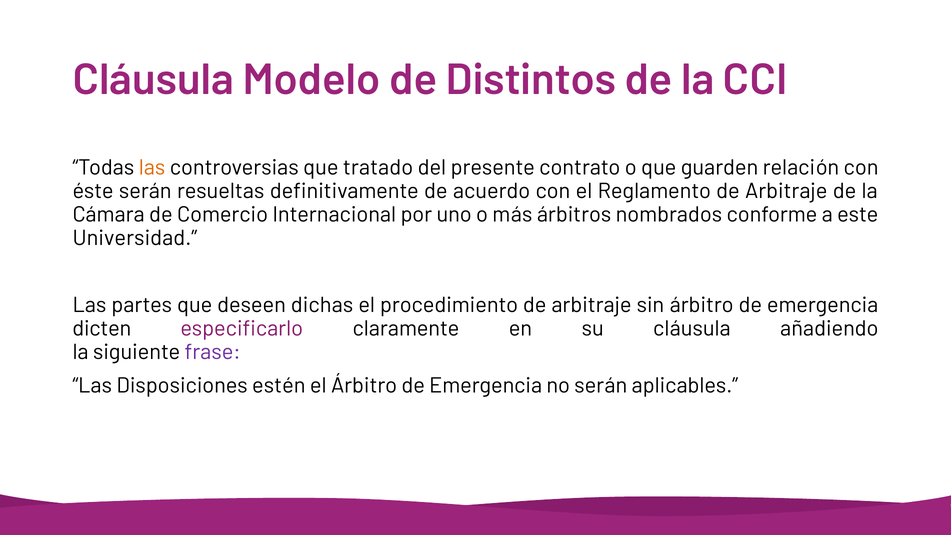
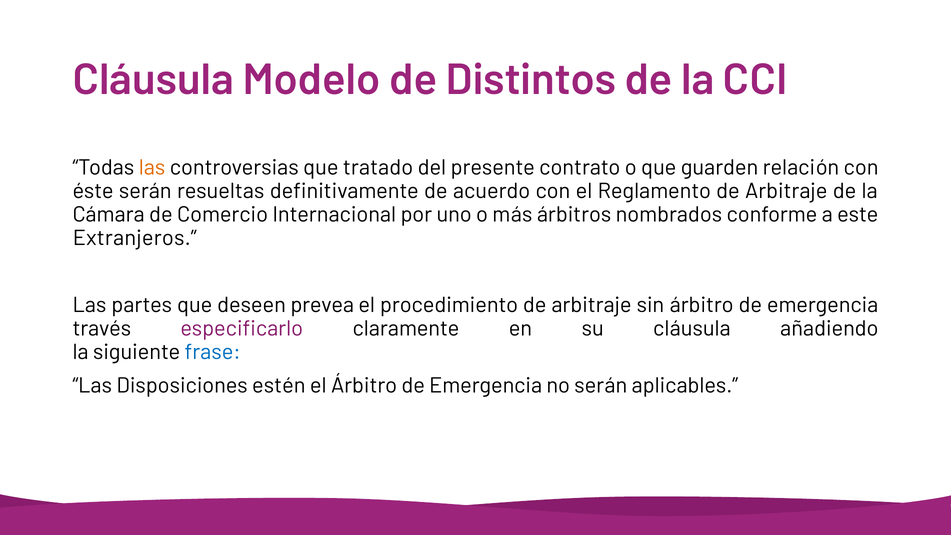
Universidad: Universidad -> Extranjeros
dichas: dichas -> prevea
dicten: dicten -> través
frase colour: purple -> blue
